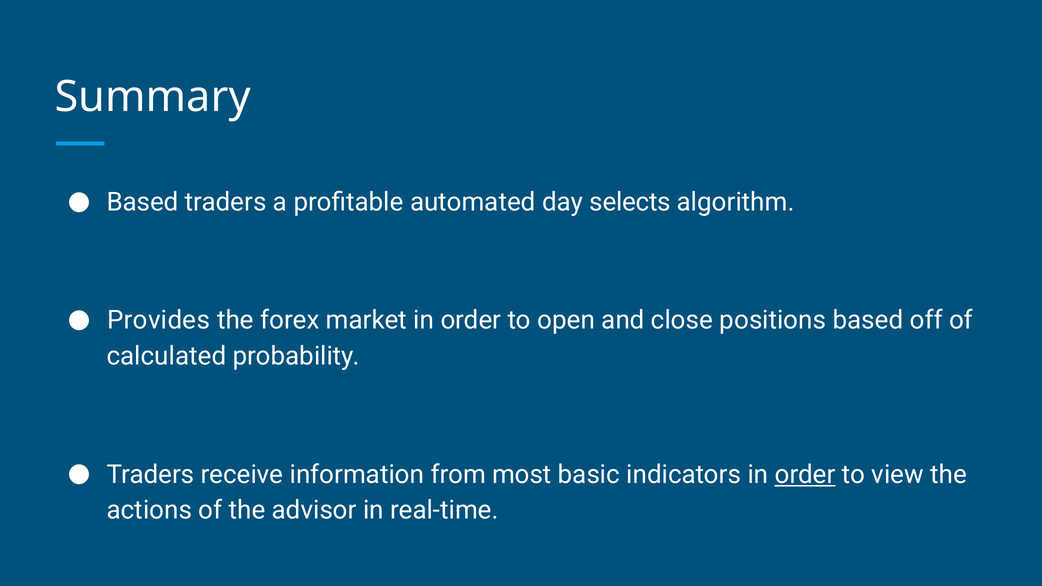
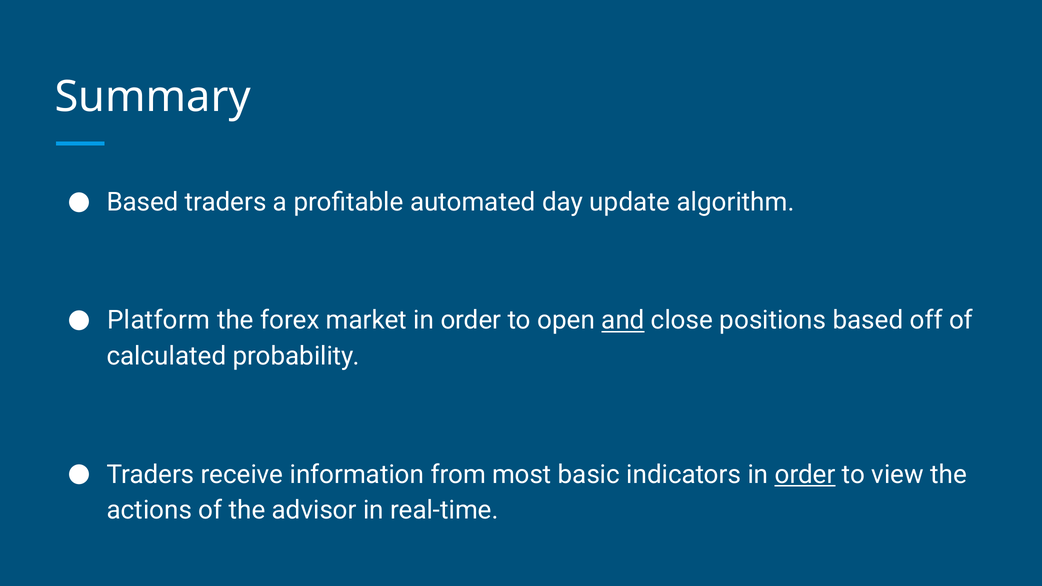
selects: selects -> update
Provides: Provides -> Platform
and underline: none -> present
